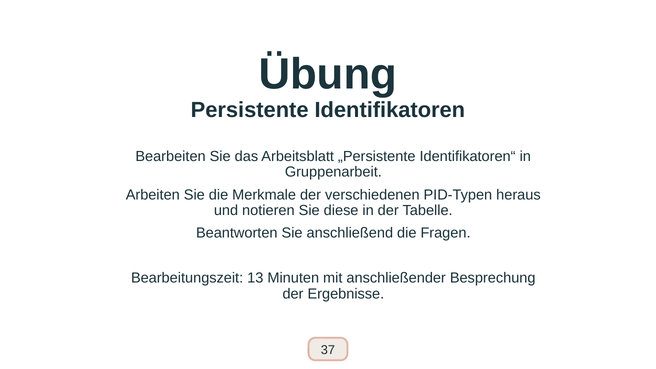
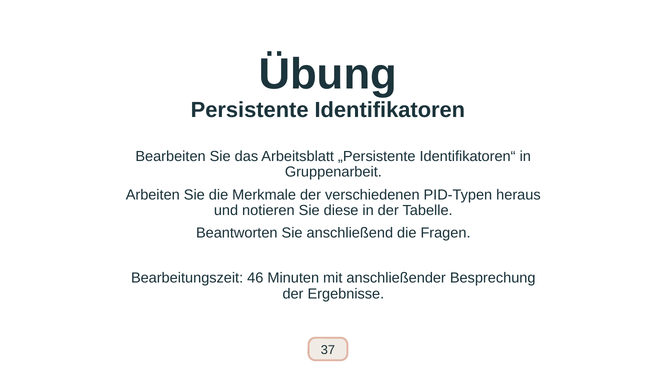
13: 13 -> 46
